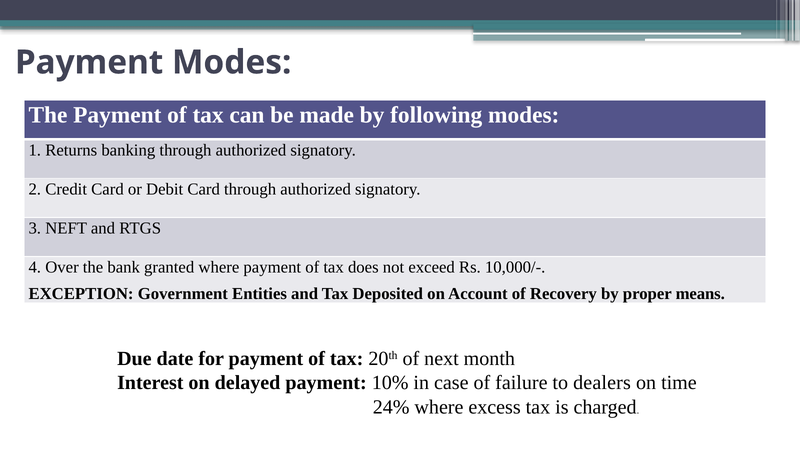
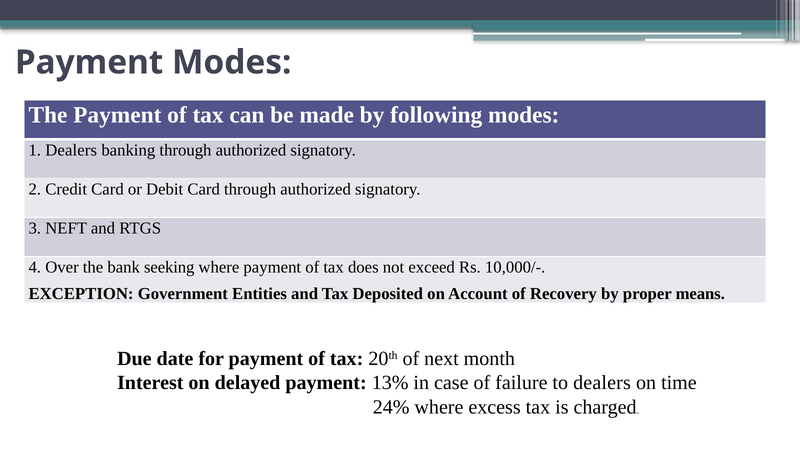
1 Returns: Returns -> Dealers
granted: granted -> seeking
10%: 10% -> 13%
